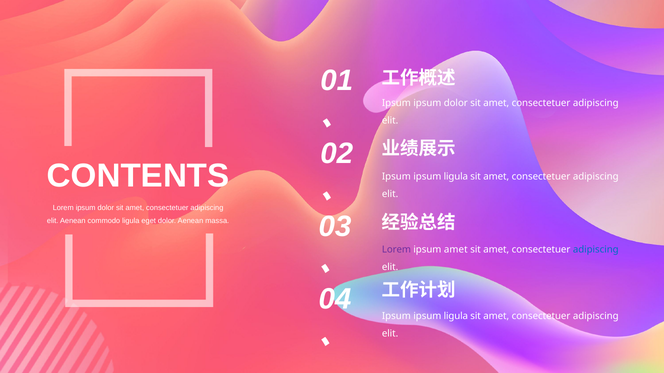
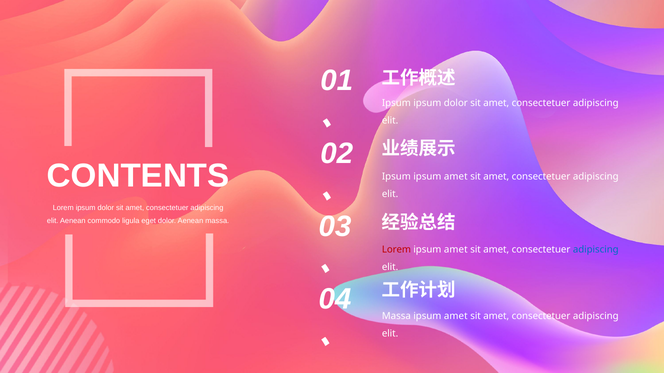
ligula at (456, 177): ligula -> amet
Lorem at (396, 250) colour: purple -> red
Ipsum at (396, 316): Ipsum -> Massa
ligula at (456, 316): ligula -> amet
